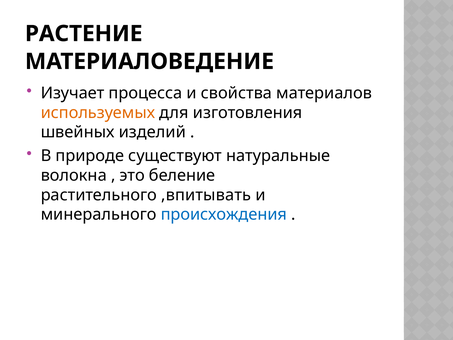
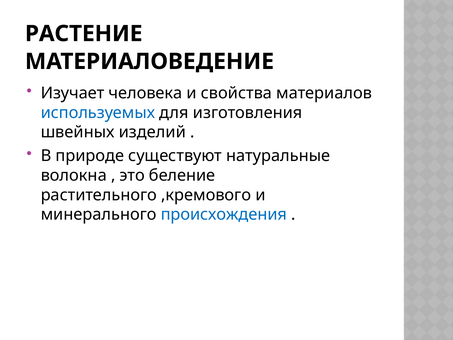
процесса: процесса -> человека
используемых colour: orange -> blue
,впитывать: ,впитывать -> ,кремового
